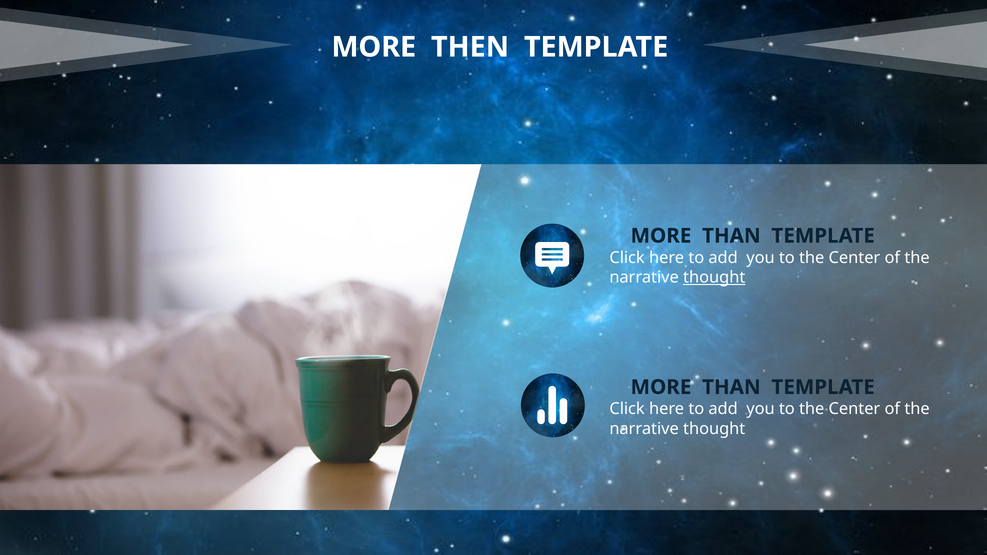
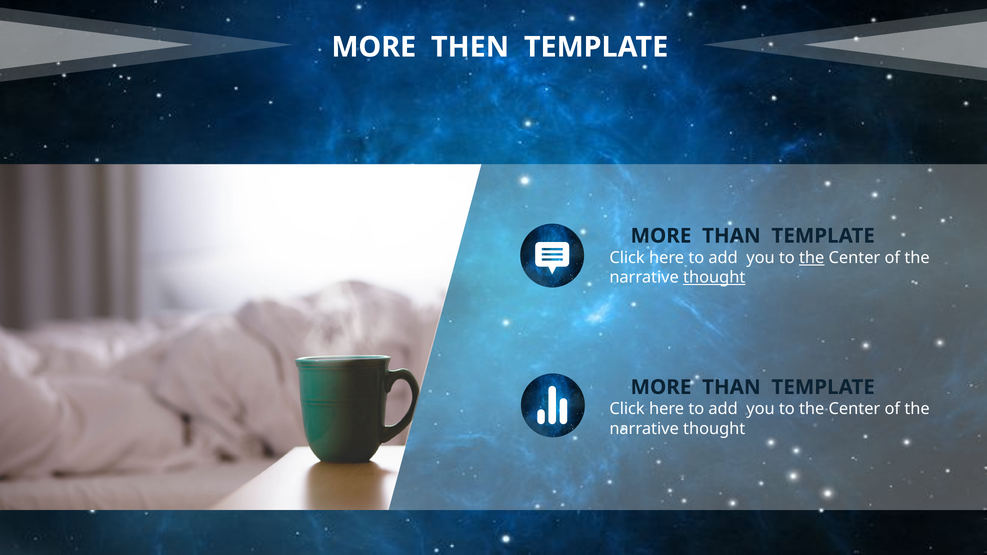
the at (812, 258) underline: none -> present
